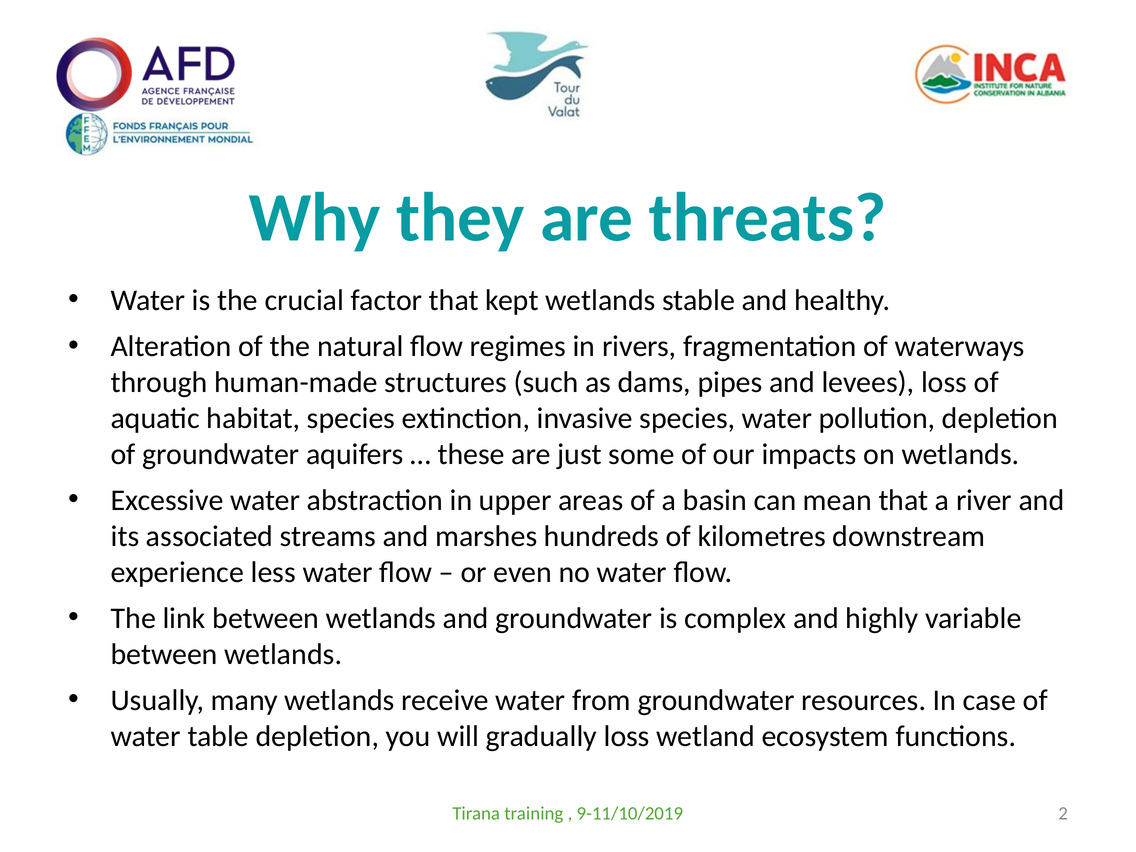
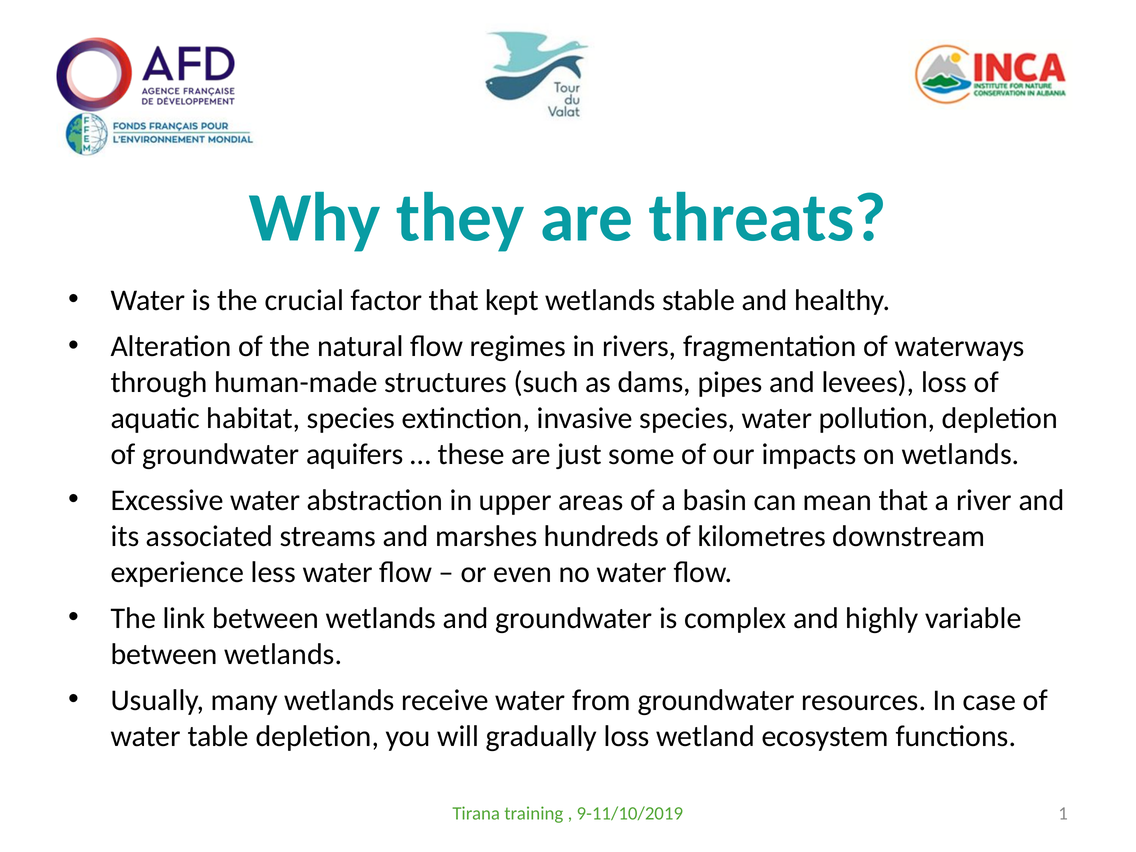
2: 2 -> 1
